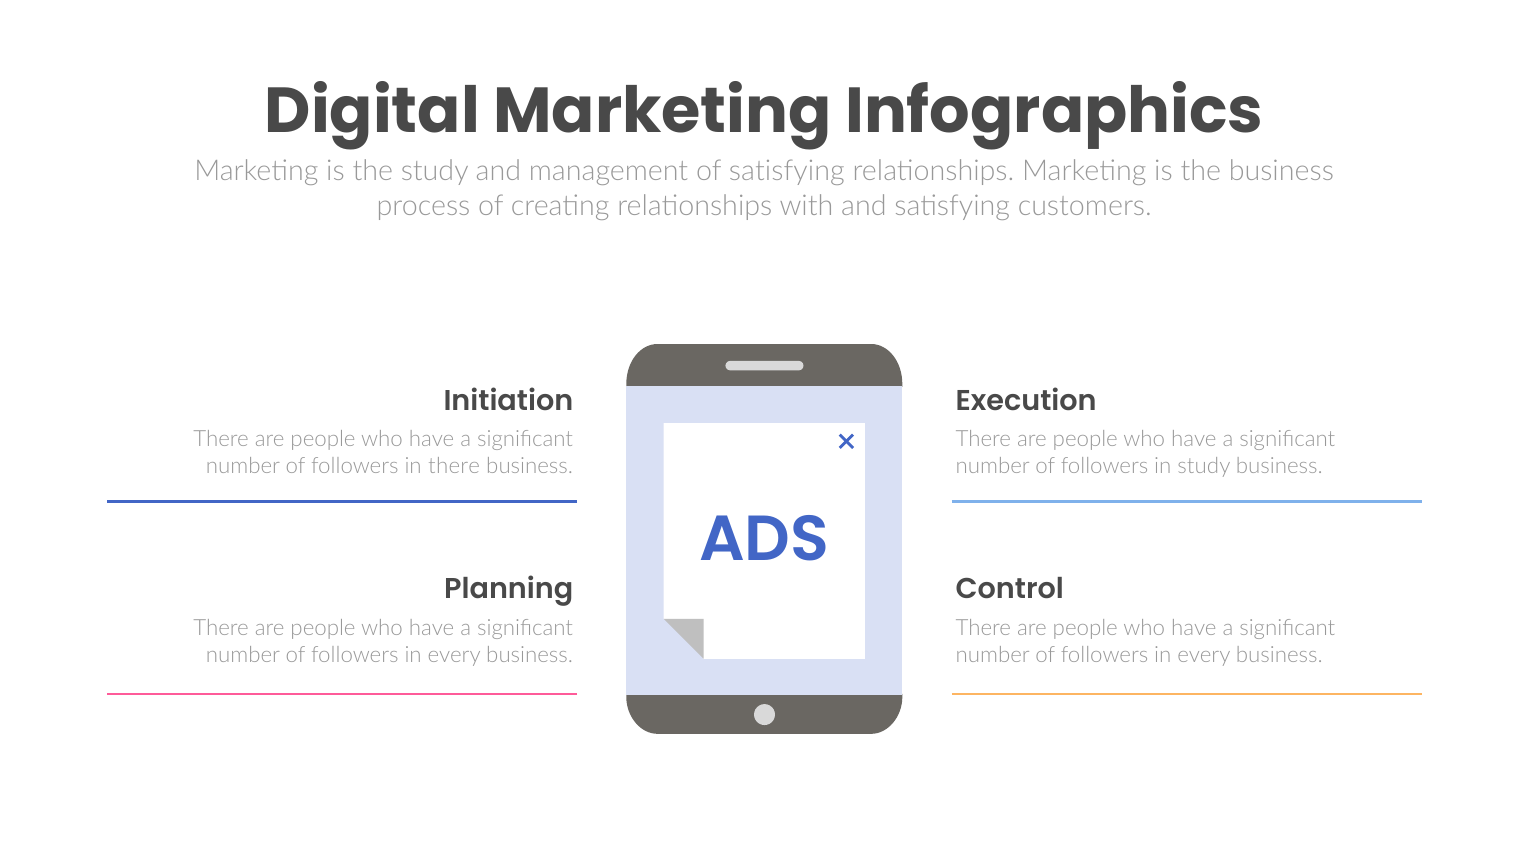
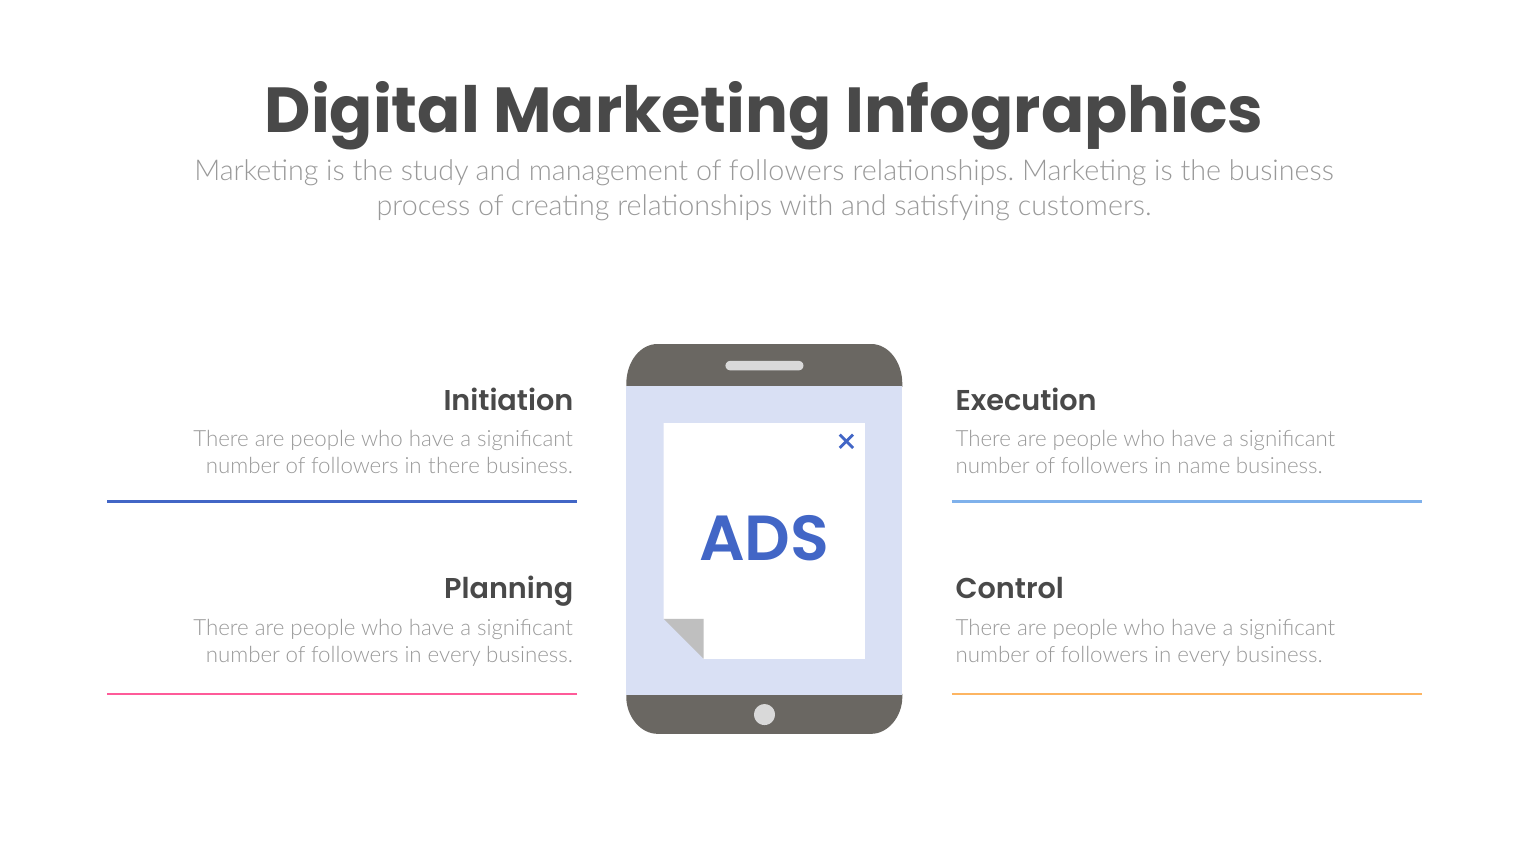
satisfying at (787, 171): satisfying -> followers
in study: study -> name
